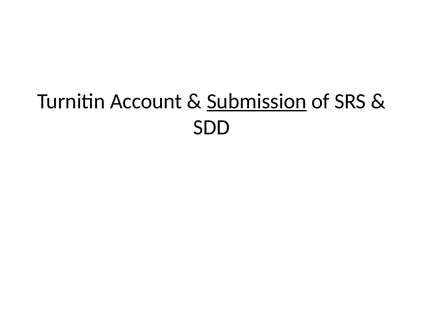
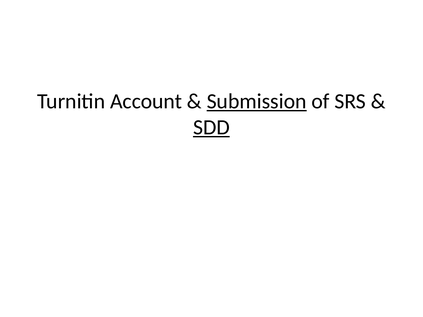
SDD underline: none -> present
